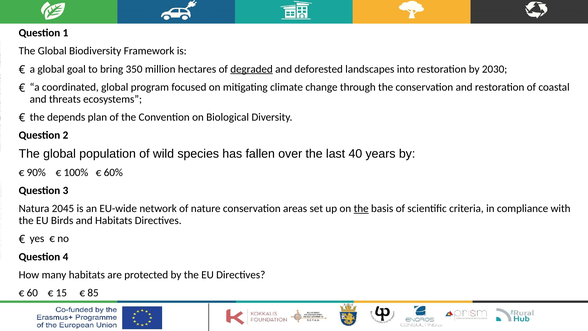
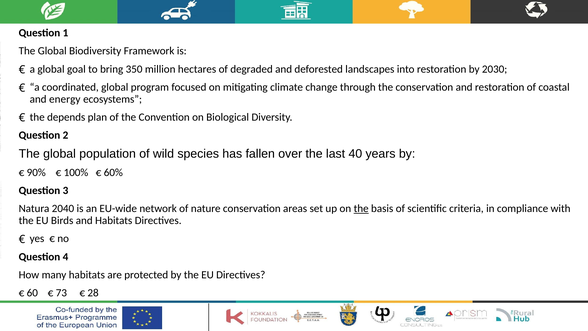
degraded underline: present -> none
threats: threats -> energy
2045: 2045 -> 2040
15: 15 -> 73
85: 85 -> 28
